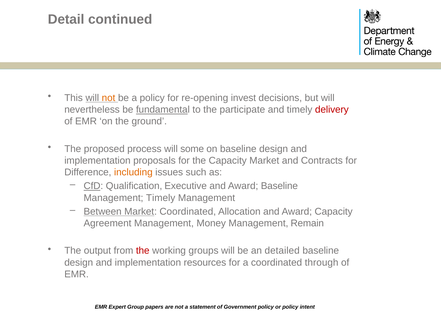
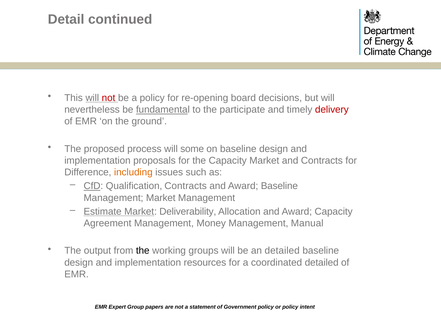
not at (109, 98) colour: orange -> red
invest: invest -> board
Qualification Executive: Executive -> Contracts
Management Timely: Timely -> Market
Between: Between -> Estimate
Market Coordinated: Coordinated -> Deliverability
Remain: Remain -> Manual
the at (143, 251) colour: red -> black
coordinated through: through -> detailed
